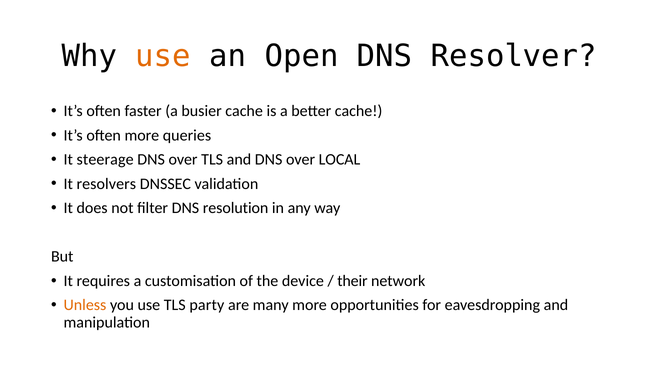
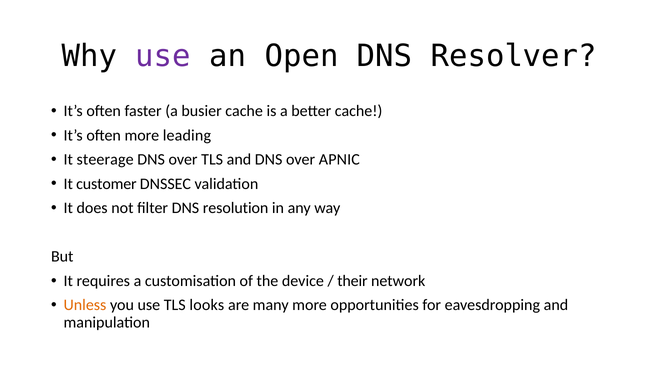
use at (163, 56) colour: orange -> purple
queries: queries -> leading
LOCAL: LOCAL -> APNIC
resolvers: resolvers -> customer
party: party -> looks
